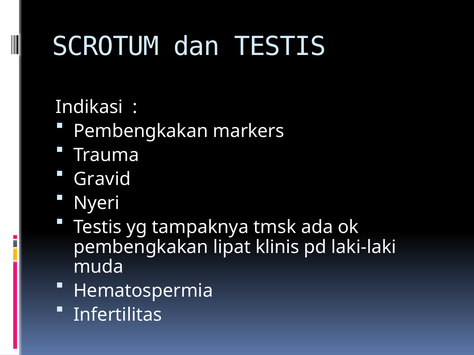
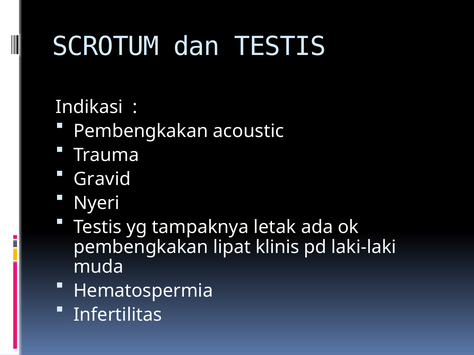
markers: markers -> acoustic
tmsk: tmsk -> letak
